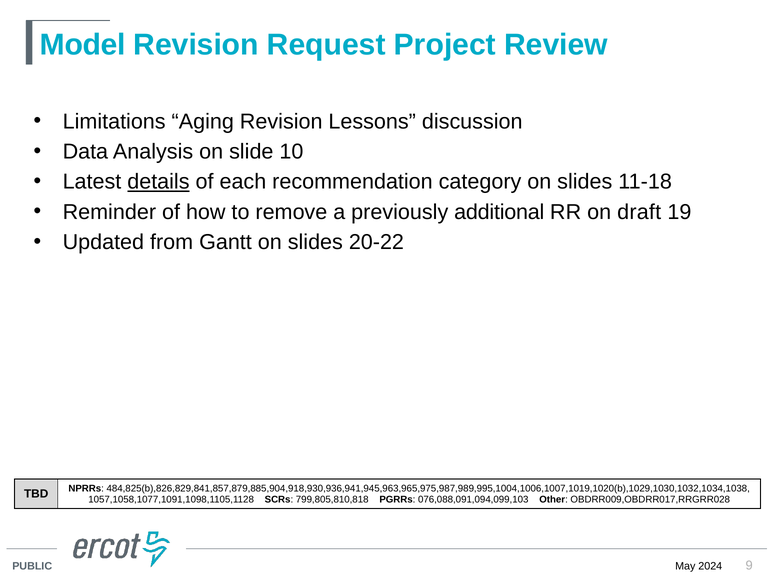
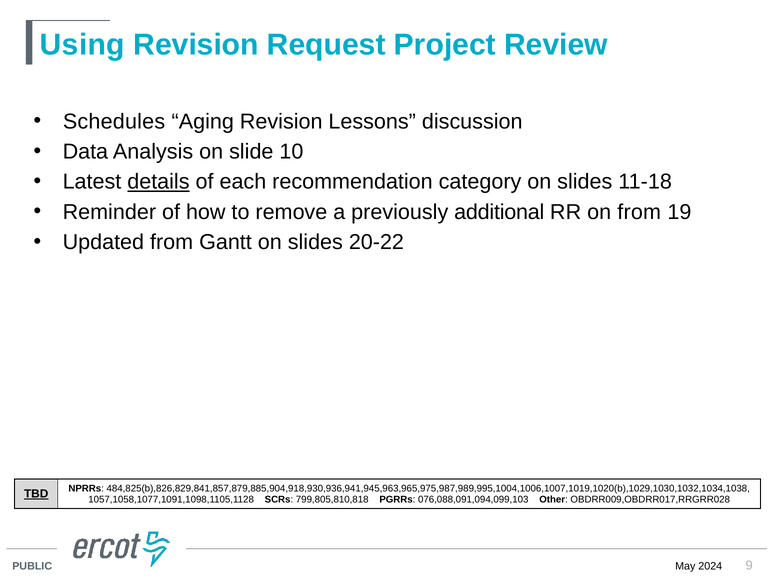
Model: Model -> Using
Limitations: Limitations -> Schedules
on draft: draft -> from
TBD underline: none -> present
